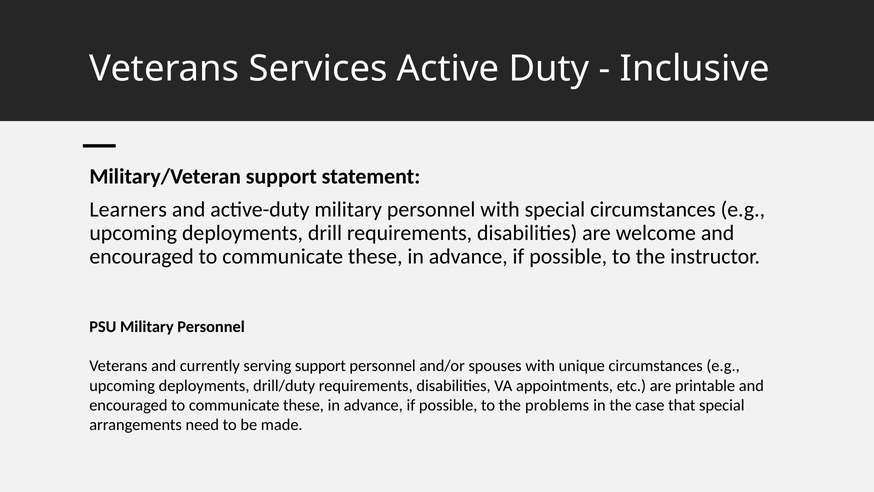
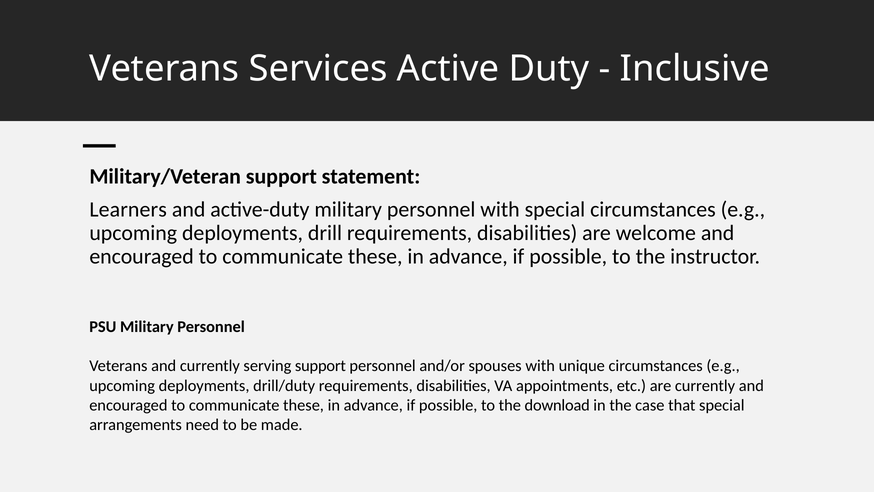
are printable: printable -> currently
problems: problems -> download
